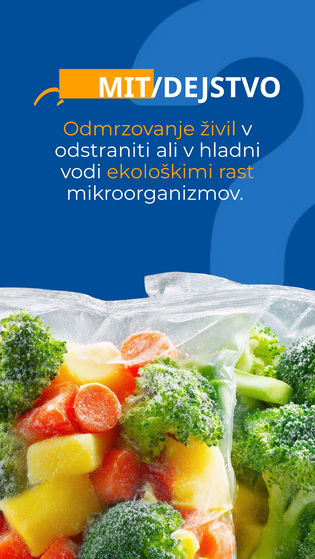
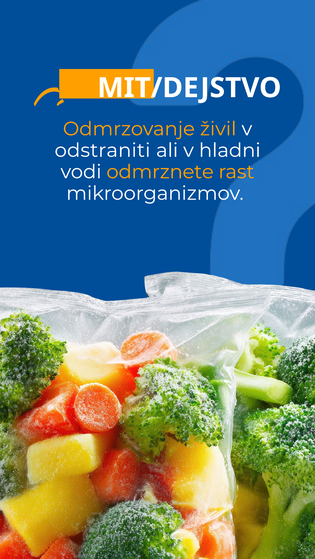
ekološkimi: ekološkimi -> odmrznete
